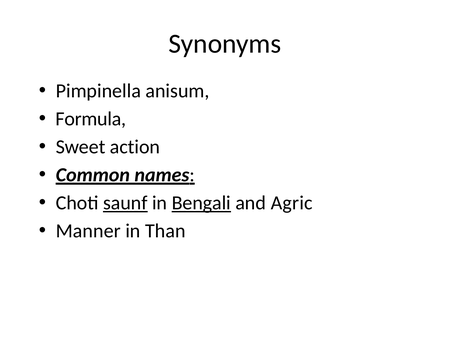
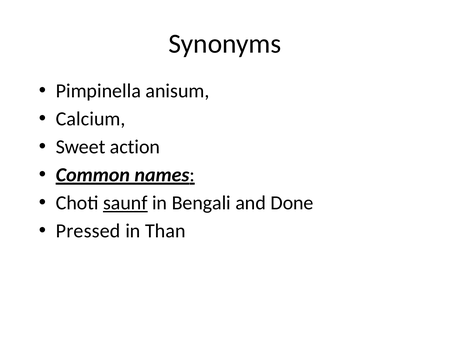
Formula: Formula -> Calcium
Bengali underline: present -> none
Agric: Agric -> Done
Manner: Manner -> Pressed
